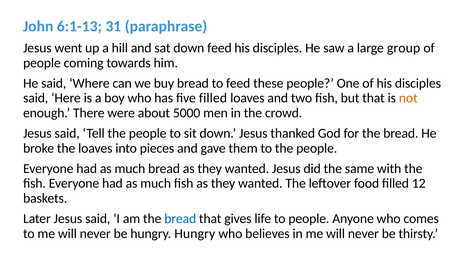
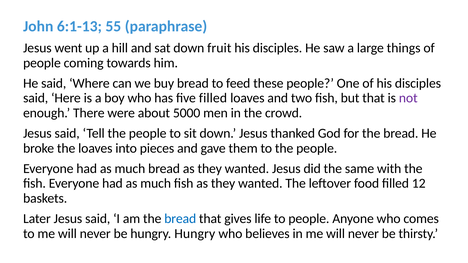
31: 31 -> 55
down feed: feed -> fruit
group: group -> things
not colour: orange -> purple
